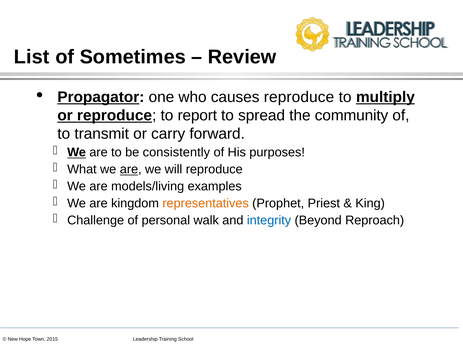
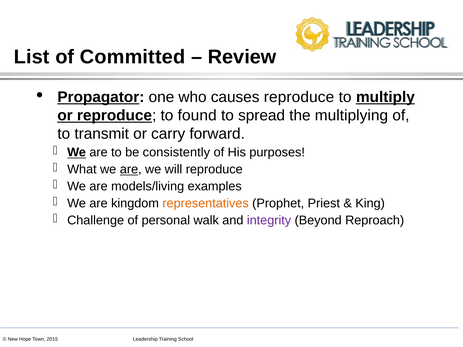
Sometimes: Sometimes -> Committed
report: report -> found
community: community -> multiplying
integrity colour: blue -> purple
